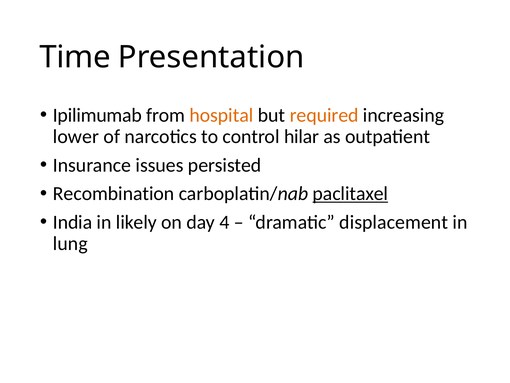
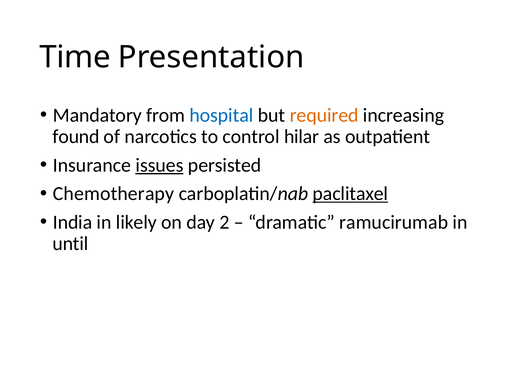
Ipilimumab: Ipilimumab -> Mandatory
hospital colour: orange -> blue
lower: lower -> found
issues underline: none -> present
Recombination: Recombination -> Chemotherapy
4: 4 -> 2
displacement: displacement -> ramucirumab
lung: lung -> until
